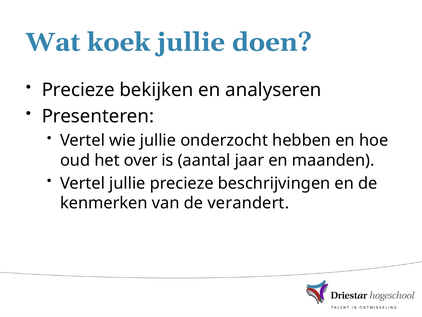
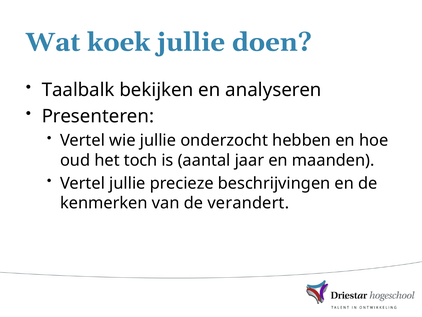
Precieze at (78, 90): Precieze -> Taalbalk
over: over -> toch
